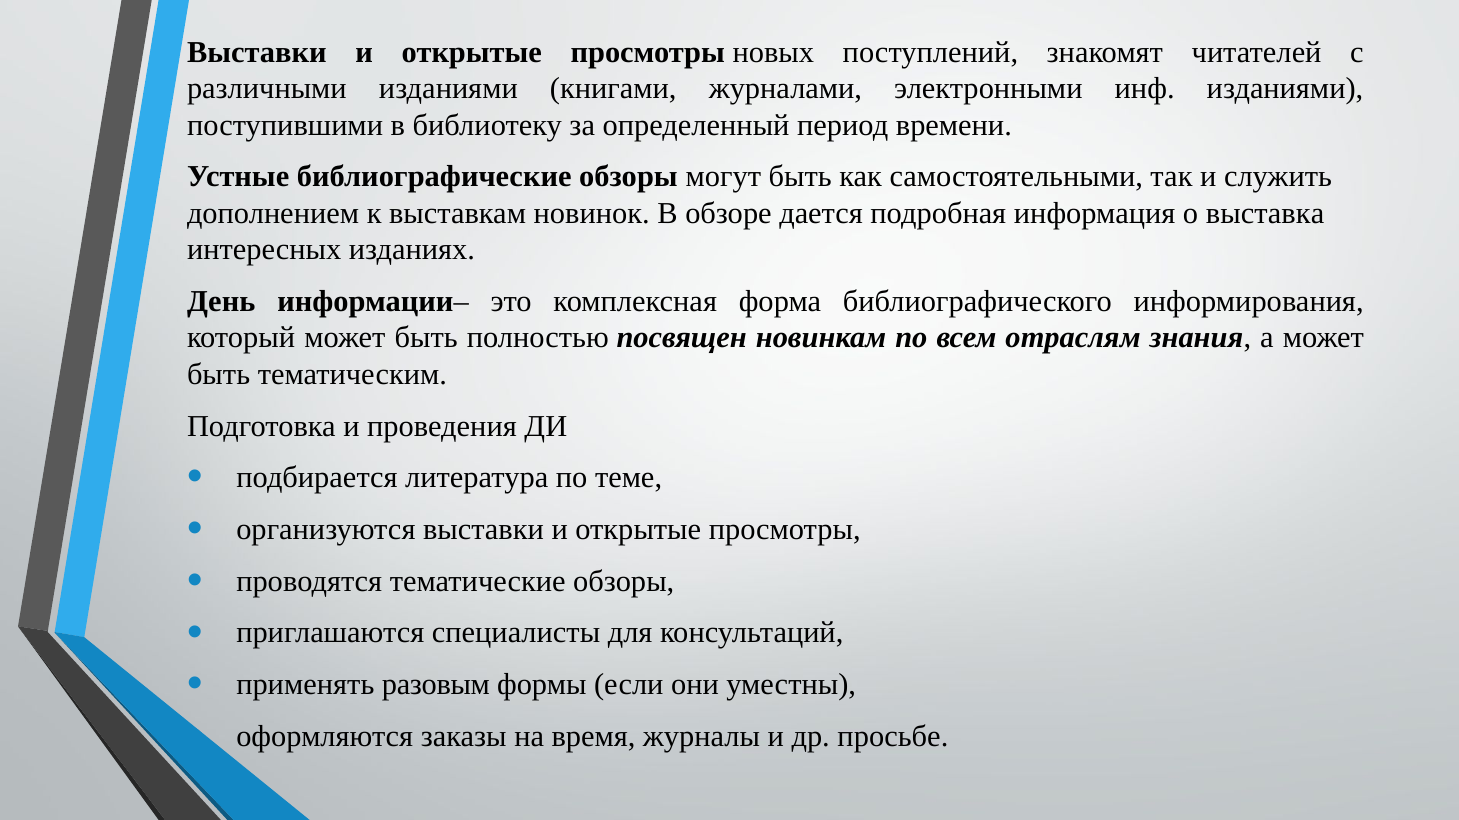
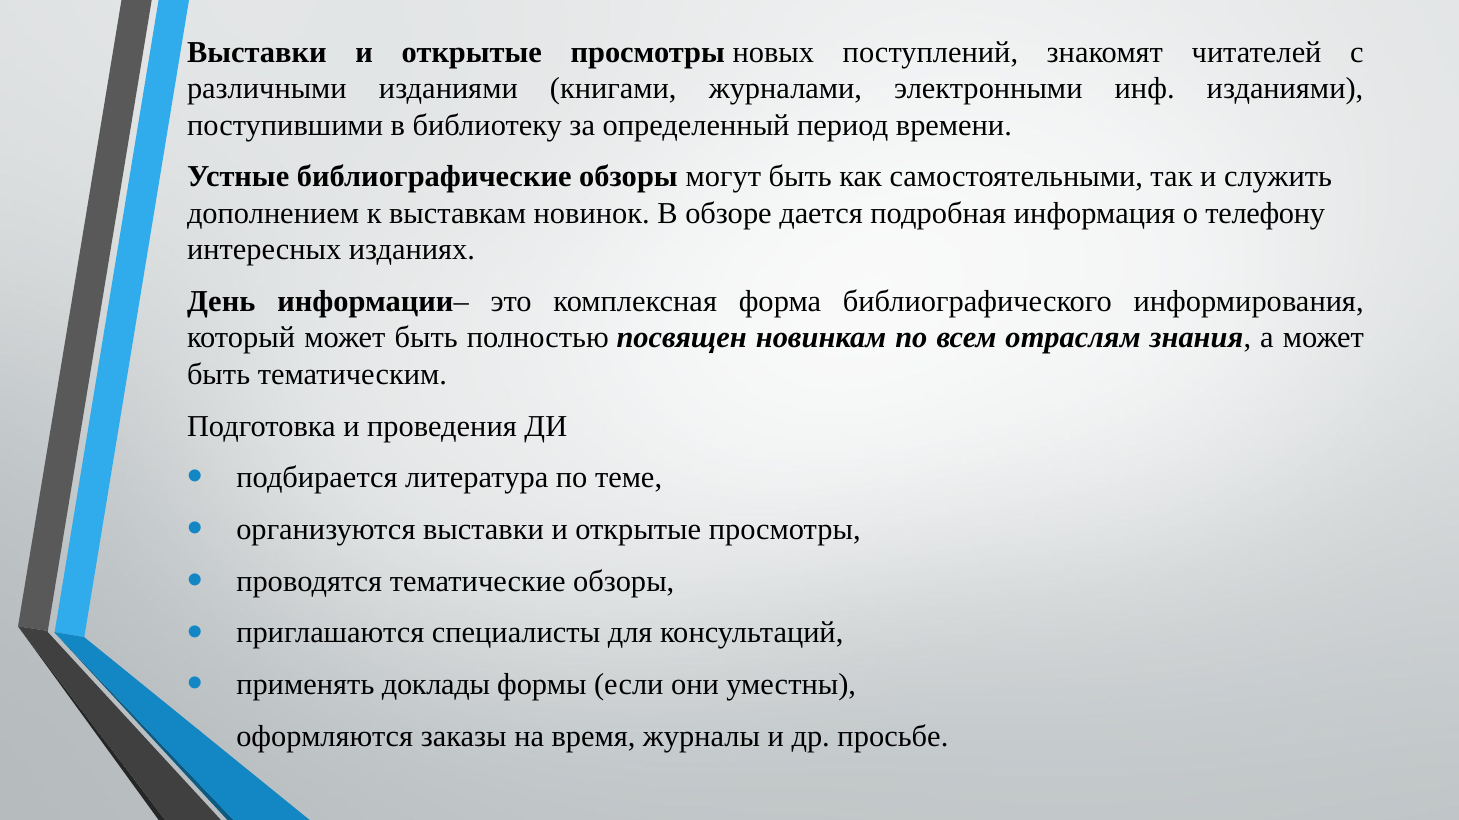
выставка: выставка -> телефону
разовым: разовым -> доклады
